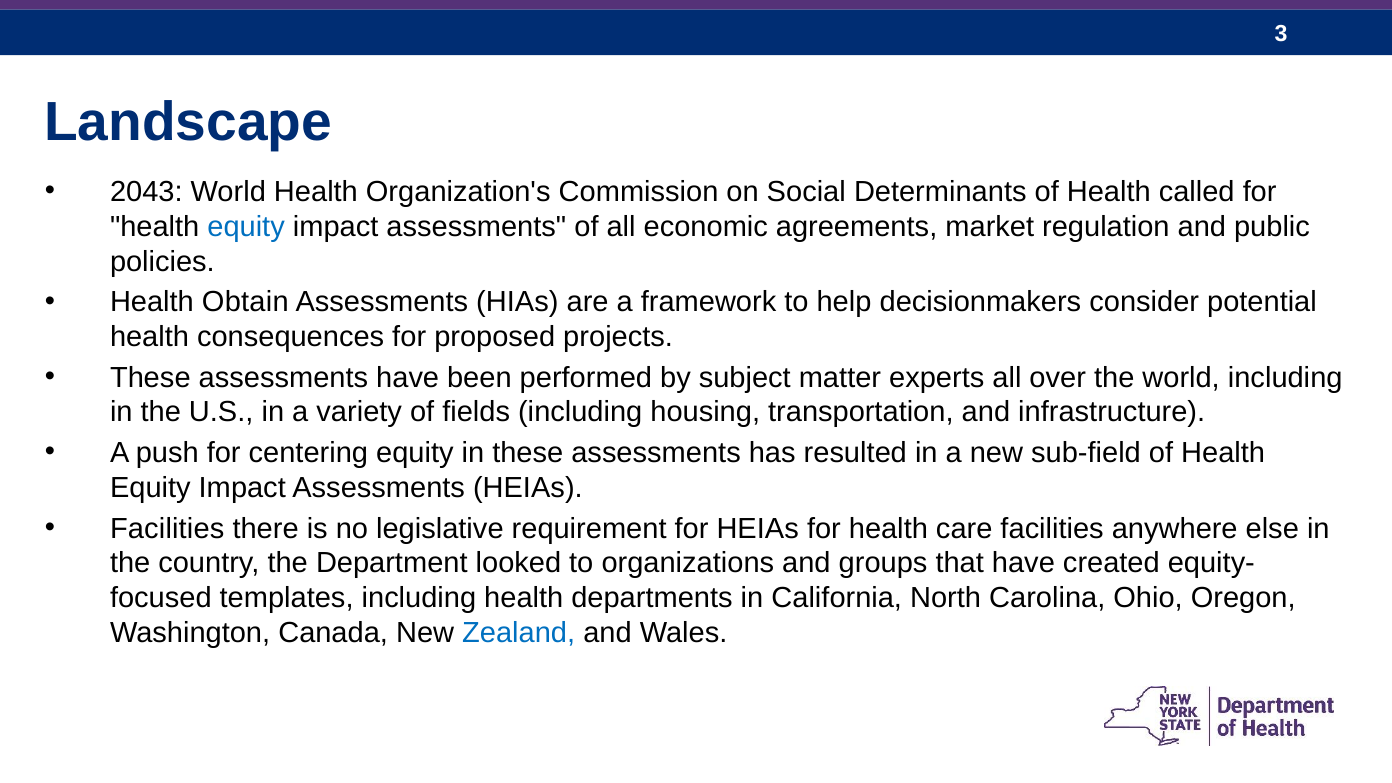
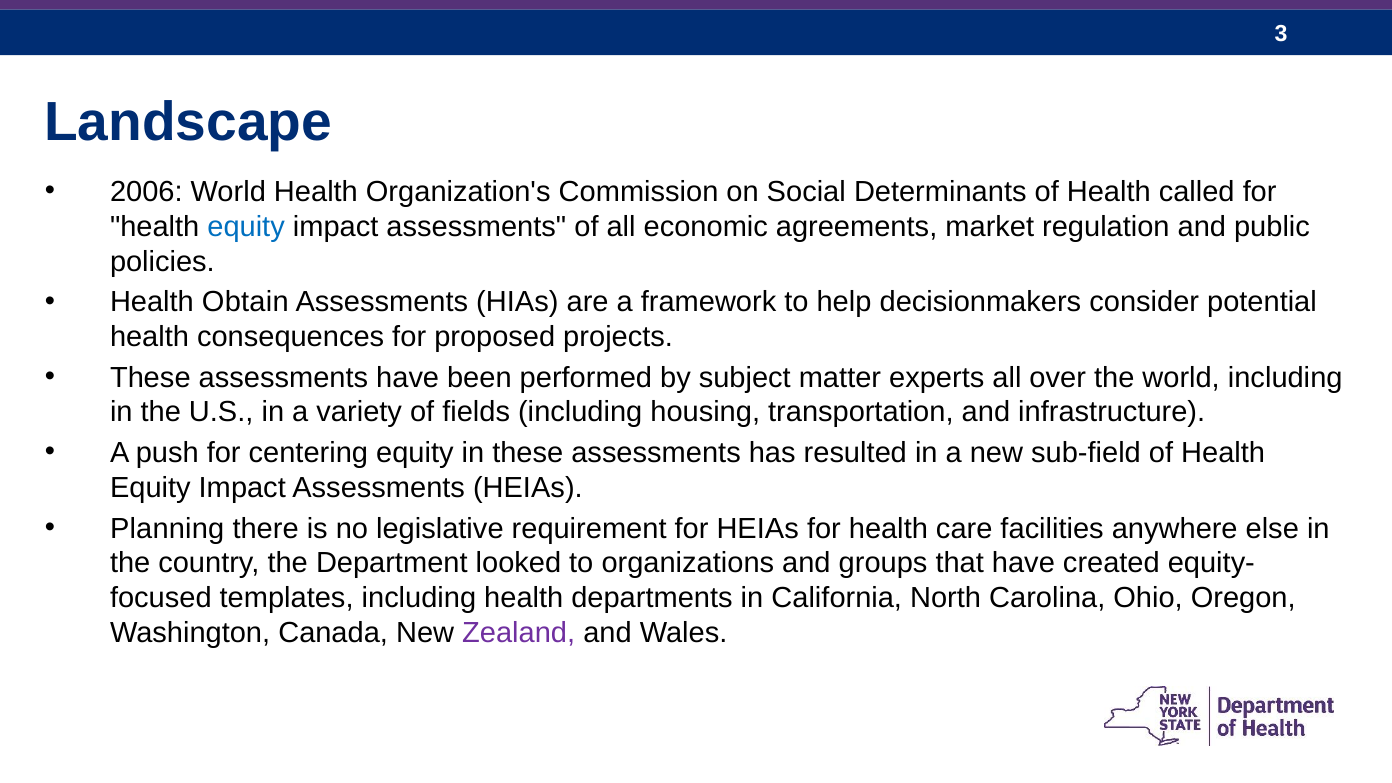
2043: 2043 -> 2006
Facilities at (167, 528): Facilities -> Planning
Zealand colour: blue -> purple
